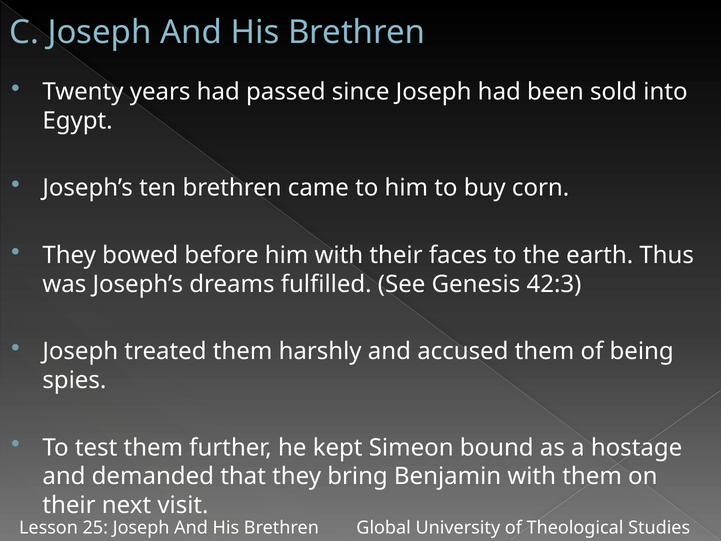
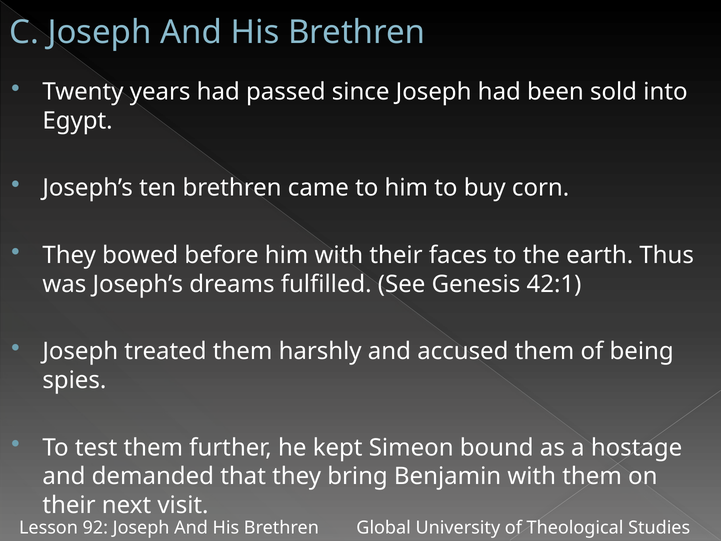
42:3: 42:3 -> 42:1
25: 25 -> 92
